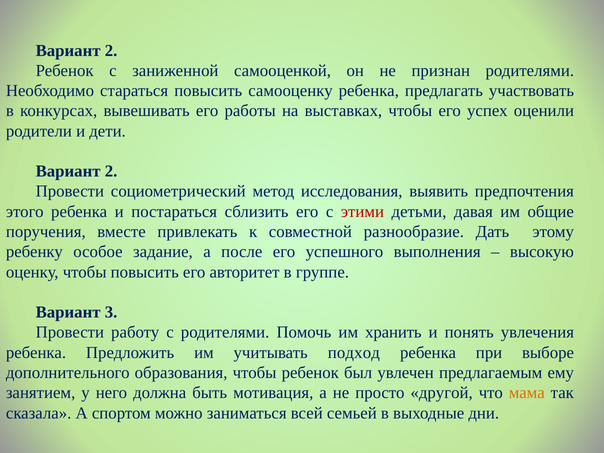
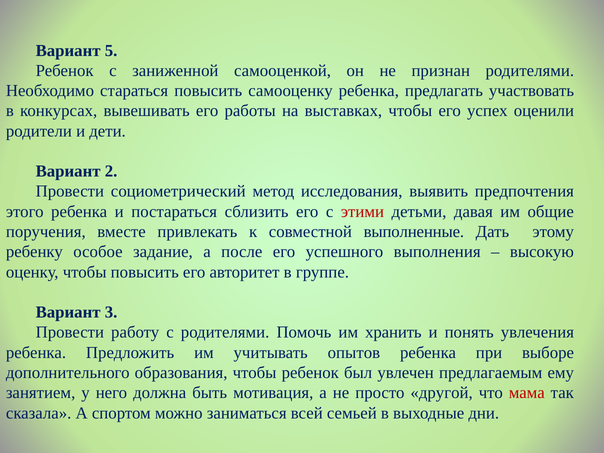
2 at (111, 50): 2 -> 5
разнообразие: разнообразие -> выполненные
подход: подход -> опытов
мама colour: orange -> red
